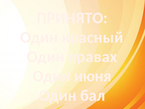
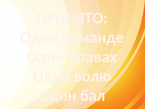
красный: красный -> команде
июня: июня -> волю
